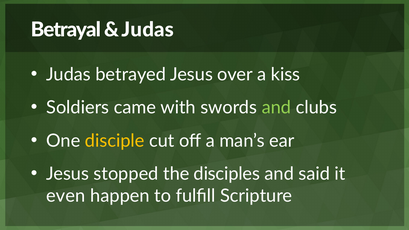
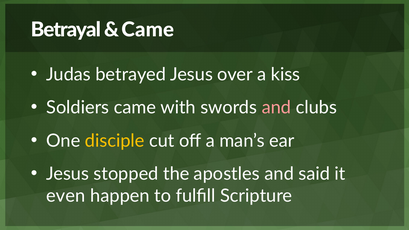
Judas at (148, 30): Judas -> Came
and at (276, 108) colour: light green -> pink
disciples: disciples -> apostles
